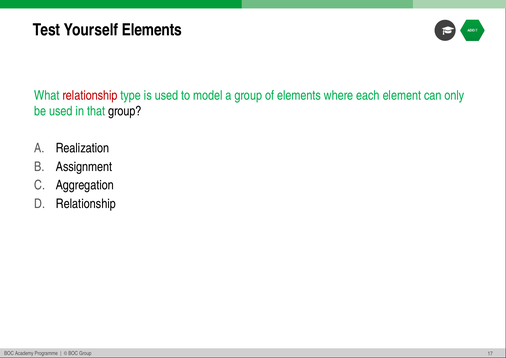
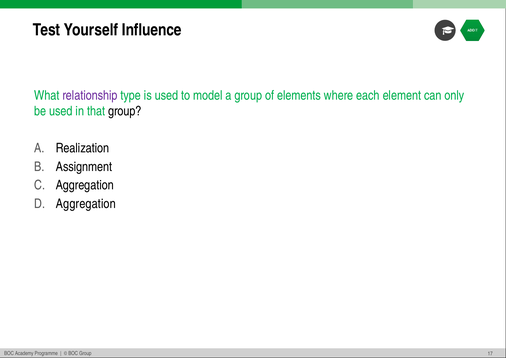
Yourself Elements: Elements -> Influence
relationship at (90, 95) colour: red -> purple
Relationship at (86, 204): Relationship -> Aggregation
